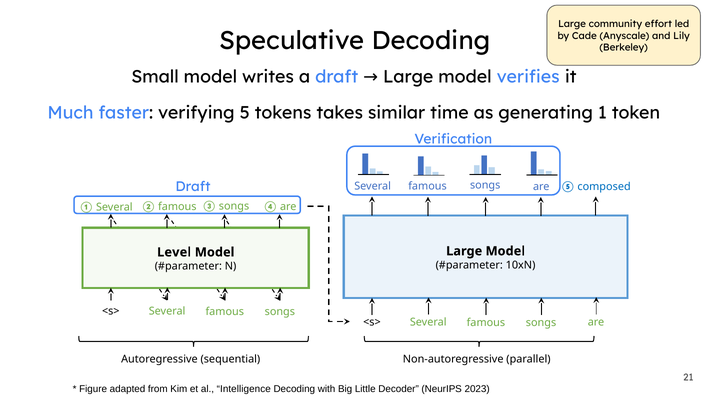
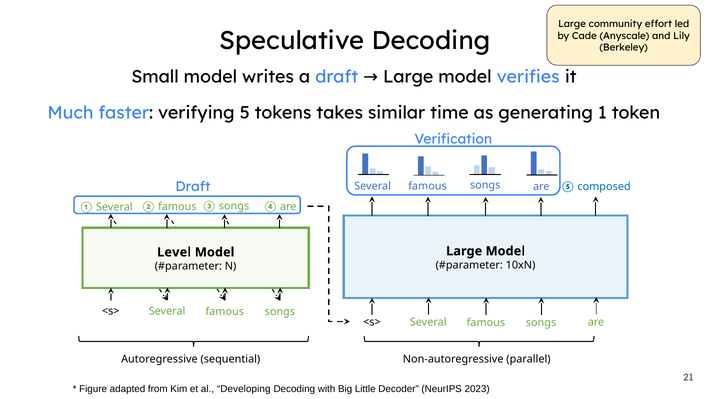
Intelligence: Intelligence -> Developing
